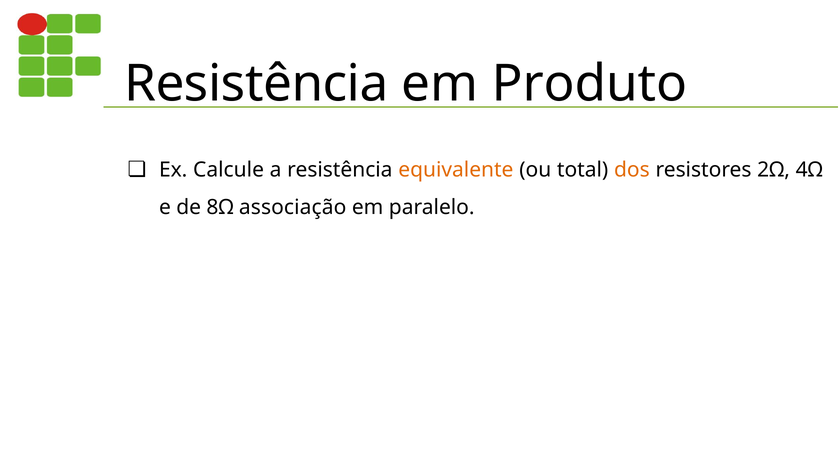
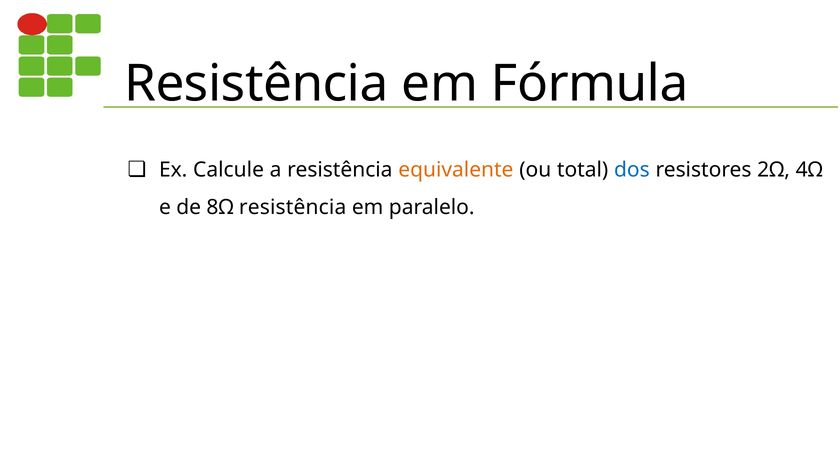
Produto: Produto -> Fórmula
dos colour: orange -> blue
8Ω associação: associação -> resistência
